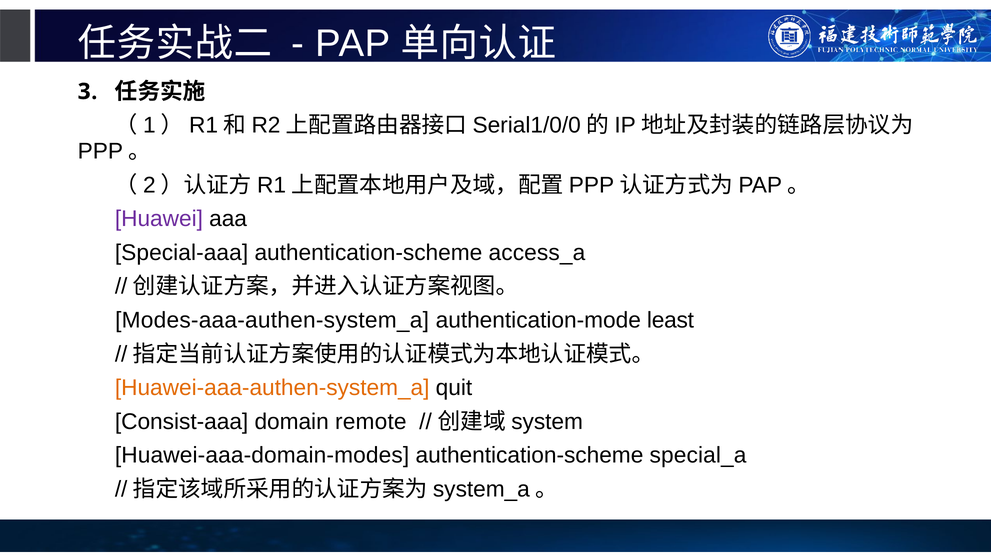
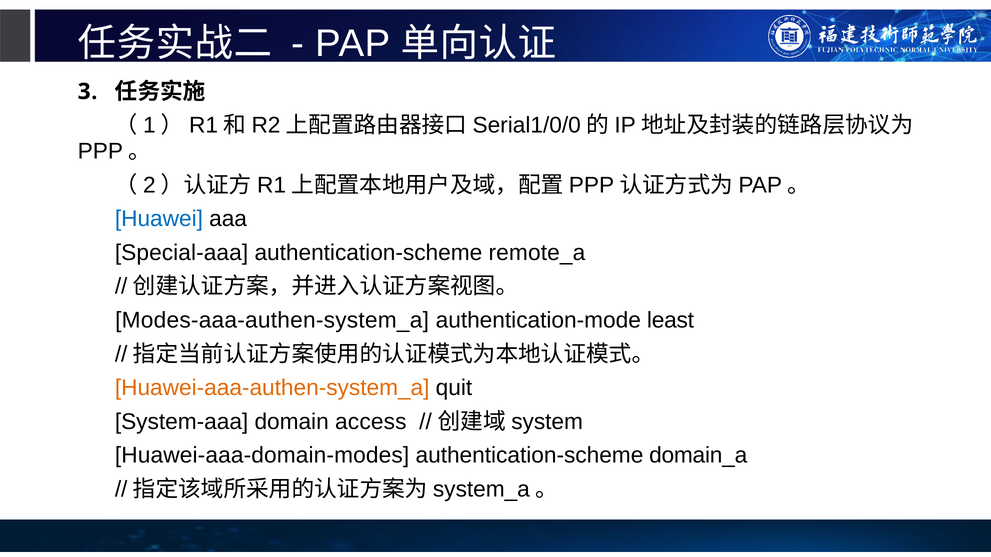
Huawei colour: purple -> blue
access_a: access_a -> remote_a
Consist-aaa: Consist-aaa -> System-aaa
remote: remote -> access
special_a: special_a -> domain_a
